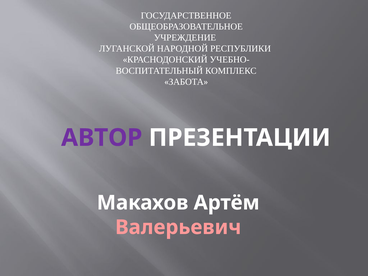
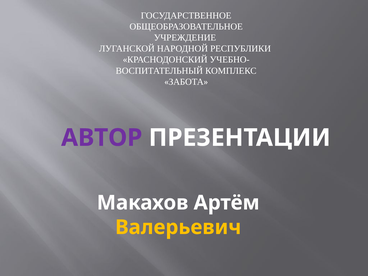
Валерьевич colour: pink -> yellow
